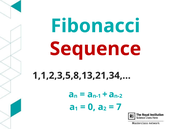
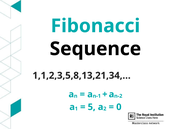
Sequence colour: red -> black
0: 0 -> 5
7: 7 -> 0
